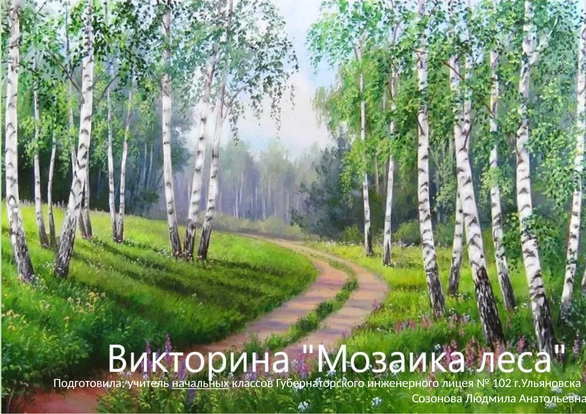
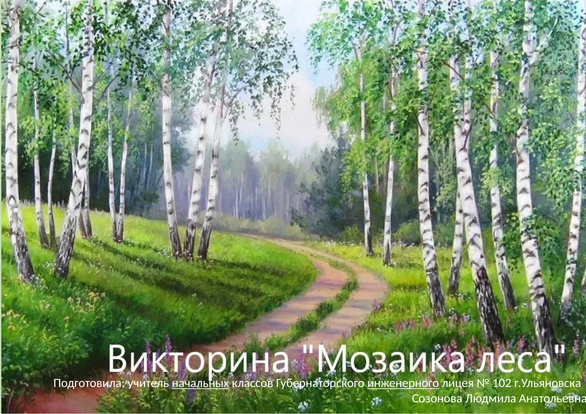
инженерного underline: none -> present
